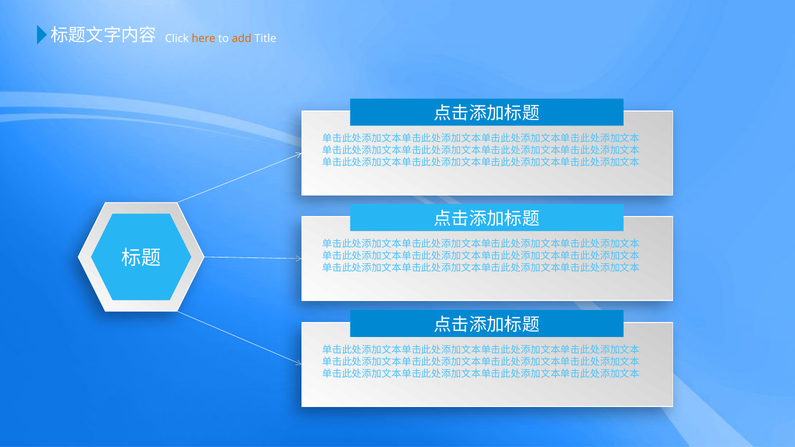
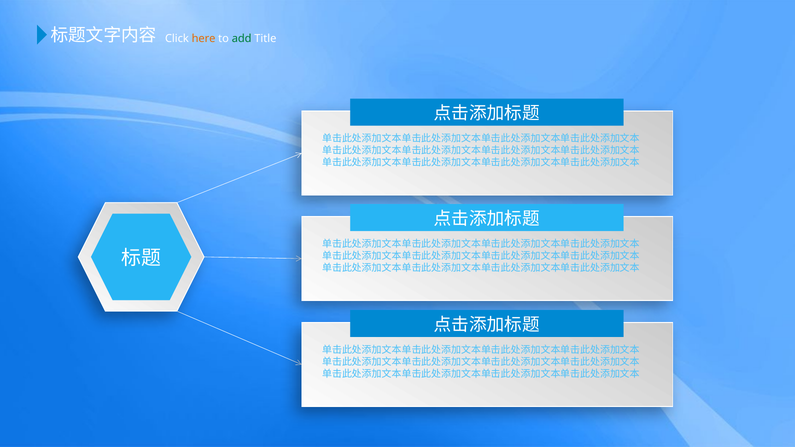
add colour: orange -> green
